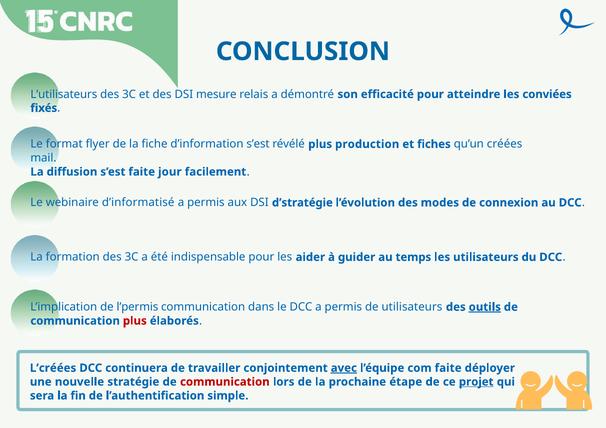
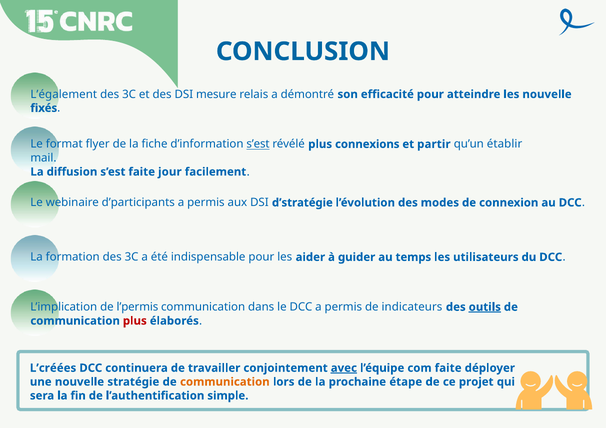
L’utilisateurs: L’utilisateurs -> L’également
les conviées: conviées -> nouvelle
s’est at (258, 144) underline: none -> present
production: production -> connexions
fiches: fiches -> partir
créées: créées -> établir
d’informatisé: d’informatisé -> d’participants
de utilisateurs: utilisateurs -> indicateurs
communication at (225, 382) colour: red -> orange
projet underline: present -> none
